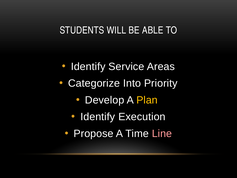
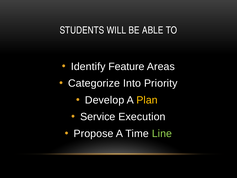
Service: Service -> Feature
Identify at (98, 117): Identify -> Service
Line colour: pink -> light green
